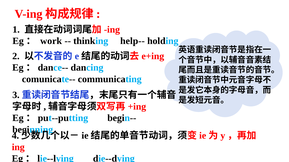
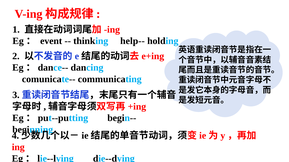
work: work -> event
